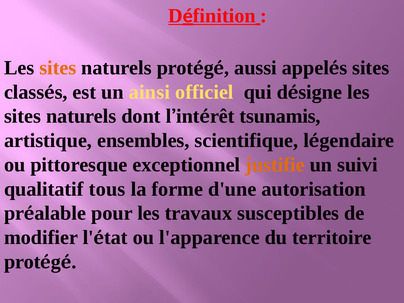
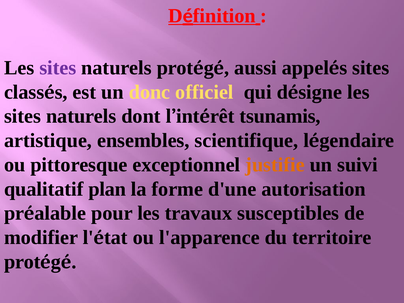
sites at (58, 68) colour: orange -> purple
ainsi: ainsi -> donc
tous: tous -> plan
